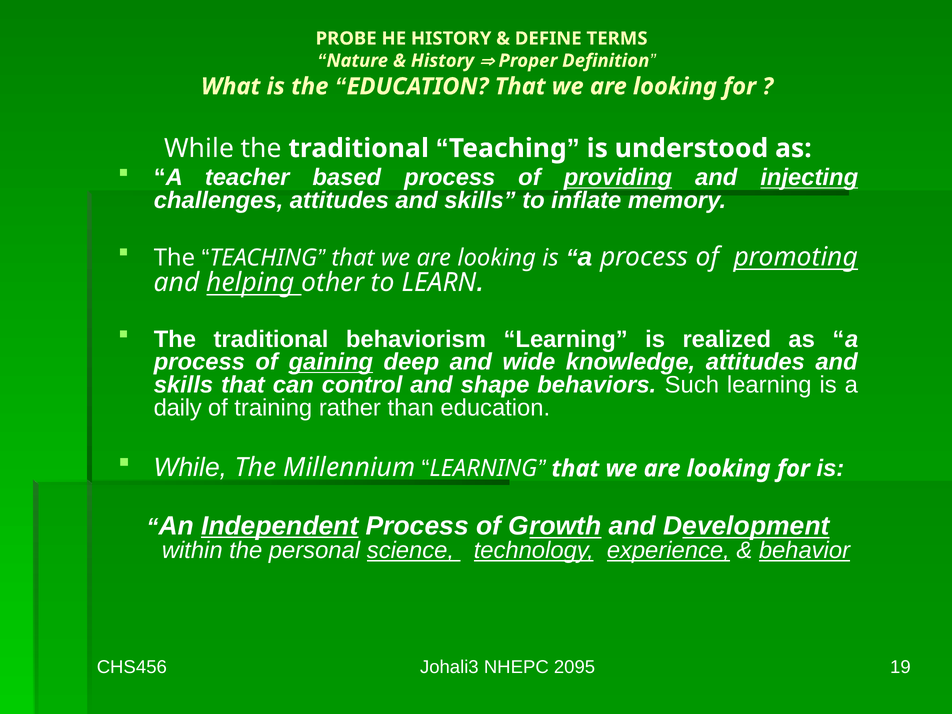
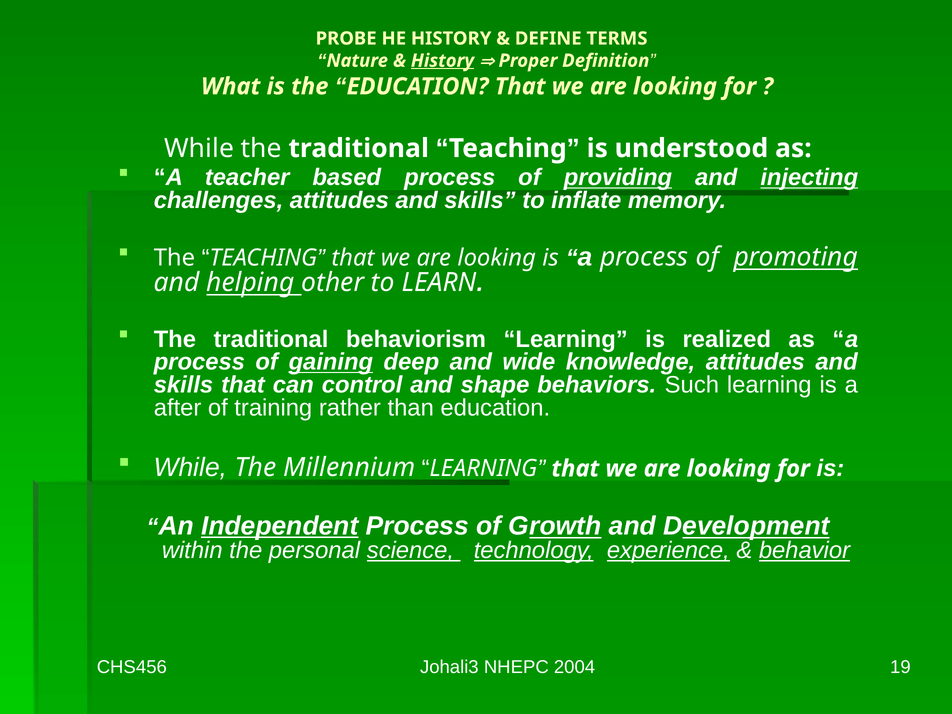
History at (442, 61) underline: none -> present
daily: daily -> after
2095: 2095 -> 2004
